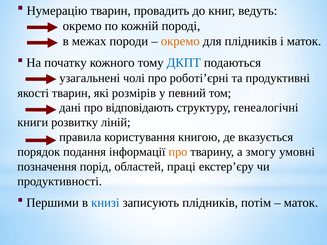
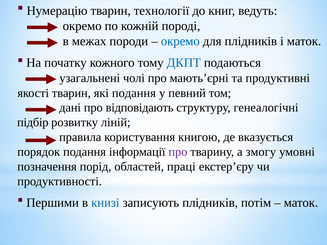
провадить: провадить -> технології
окремо at (180, 41) colour: orange -> blue
роботі’єрні: роботі’єрні -> мають’єрні
які розмірів: розмірів -> подання
книги: книги -> підбір
про at (178, 152) colour: orange -> purple
